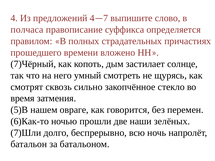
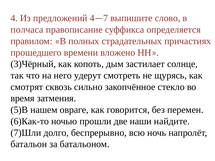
7)Чёрный: 7)Чёрный -> 3)Чёрный
умный: умный -> удерут
зелёных: зелёных -> найдите
